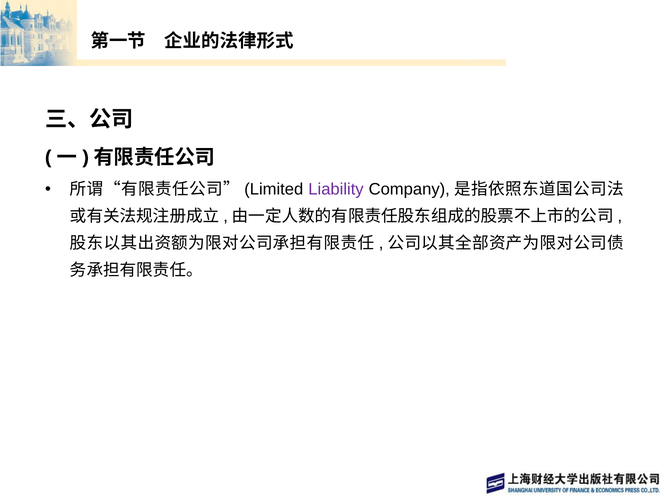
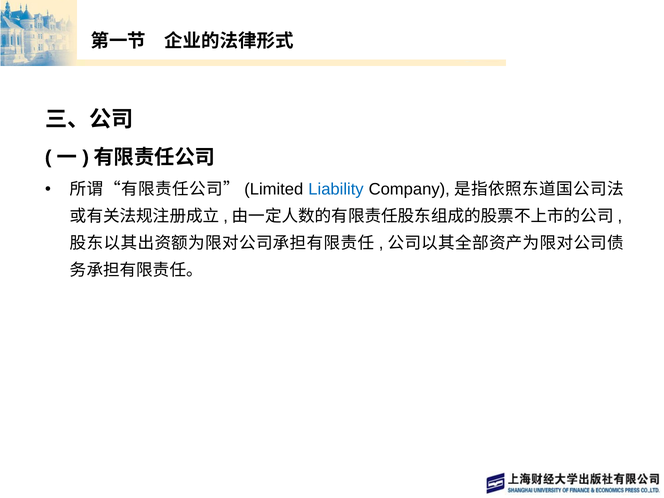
Liability colour: purple -> blue
